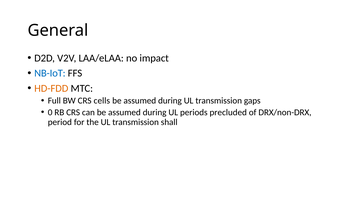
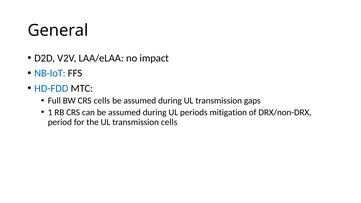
HD-FDD colour: orange -> blue
0: 0 -> 1
precluded: precluded -> mitigation
transmission shall: shall -> cells
